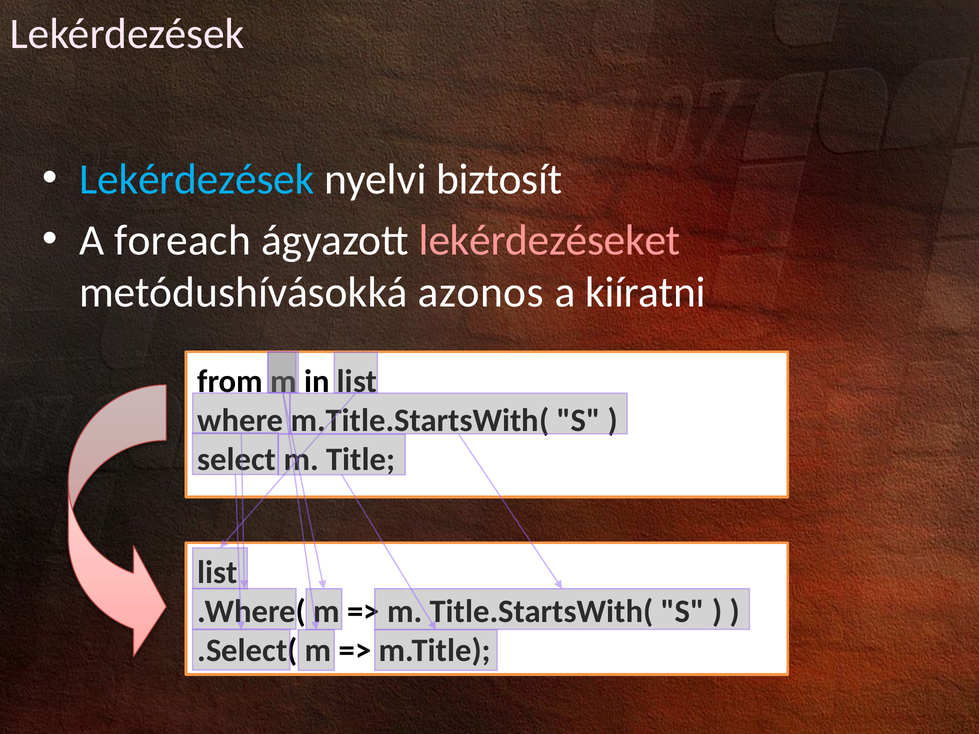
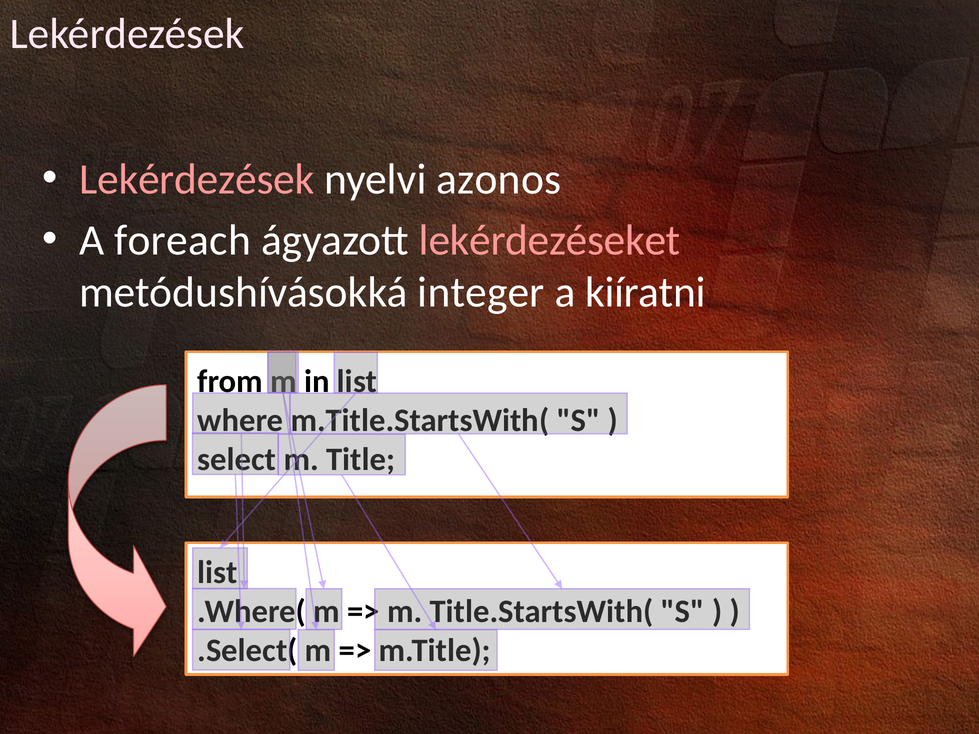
Lekérdezések at (197, 179) colour: light blue -> pink
biztosít: biztosít -> azonos
azonos: azonos -> integer
